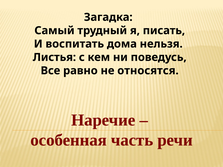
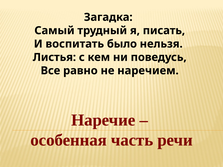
дома: дома -> было
относятся: относятся -> наречием
